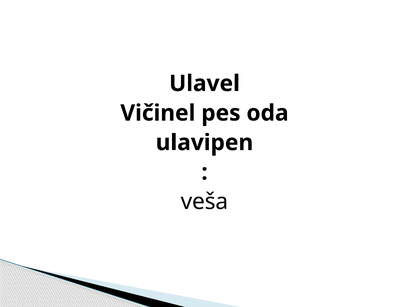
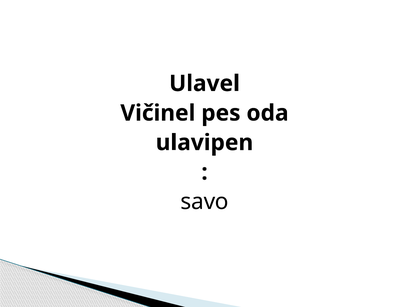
veša: veša -> savo
